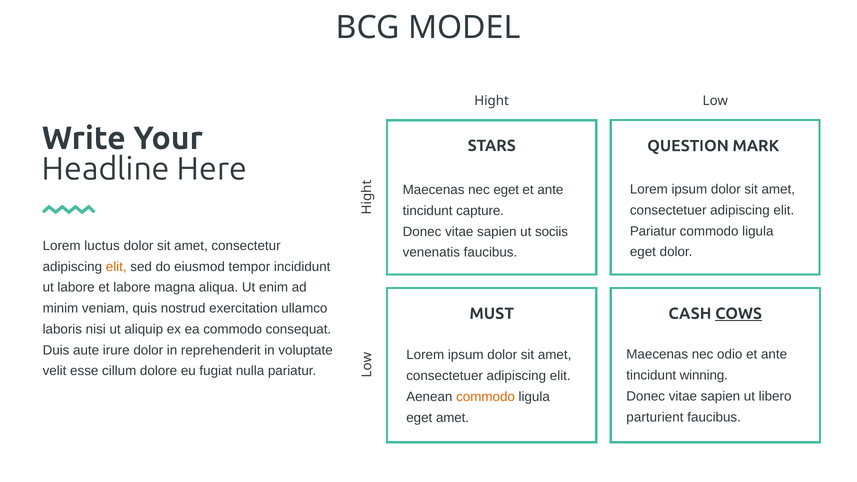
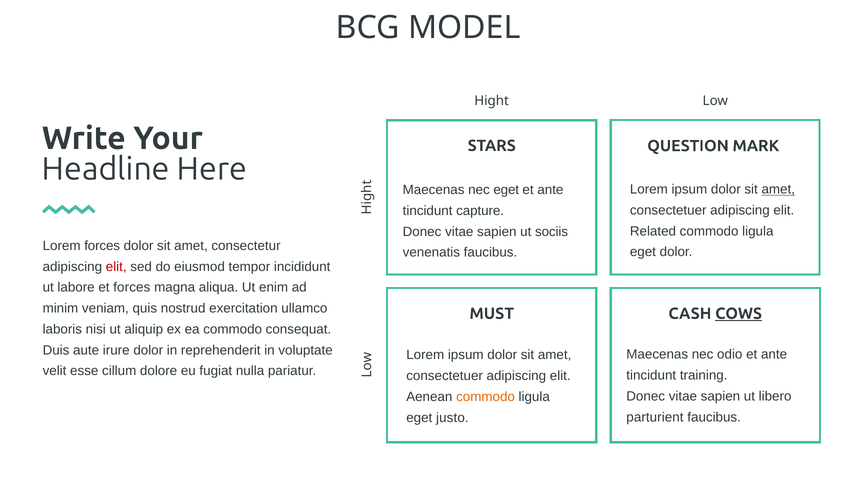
amet at (778, 189) underline: none -> present
Pariatur at (653, 231): Pariatur -> Related
Lorem luctus: luctus -> forces
elit at (116, 267) colour: orange -> red
et labore: labore -> forces
winning: winning -> training
eget amet: amet -> justo
